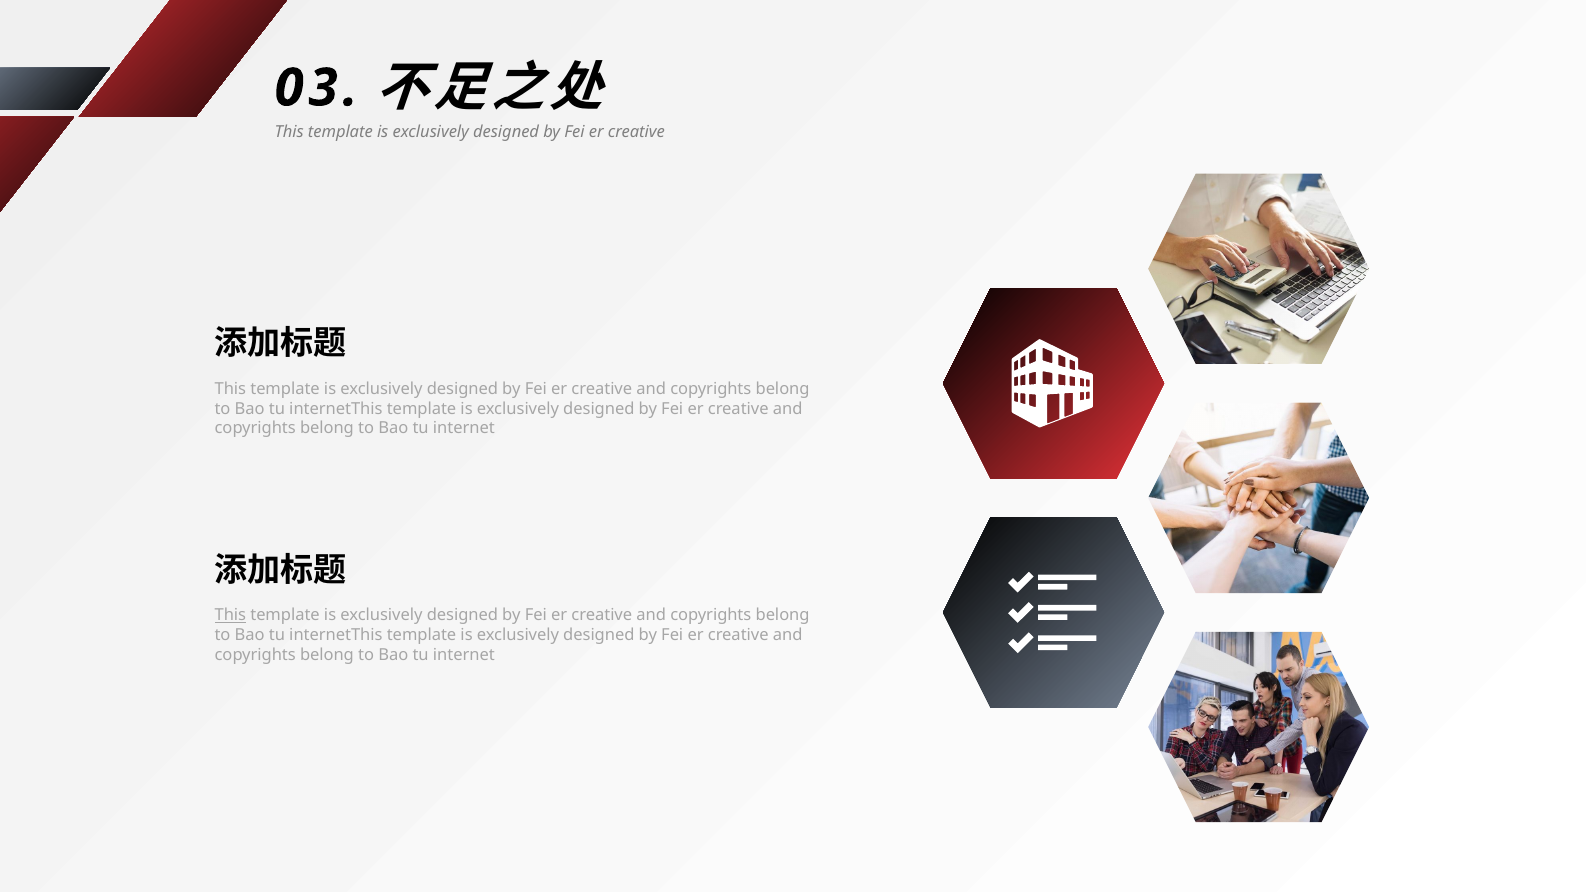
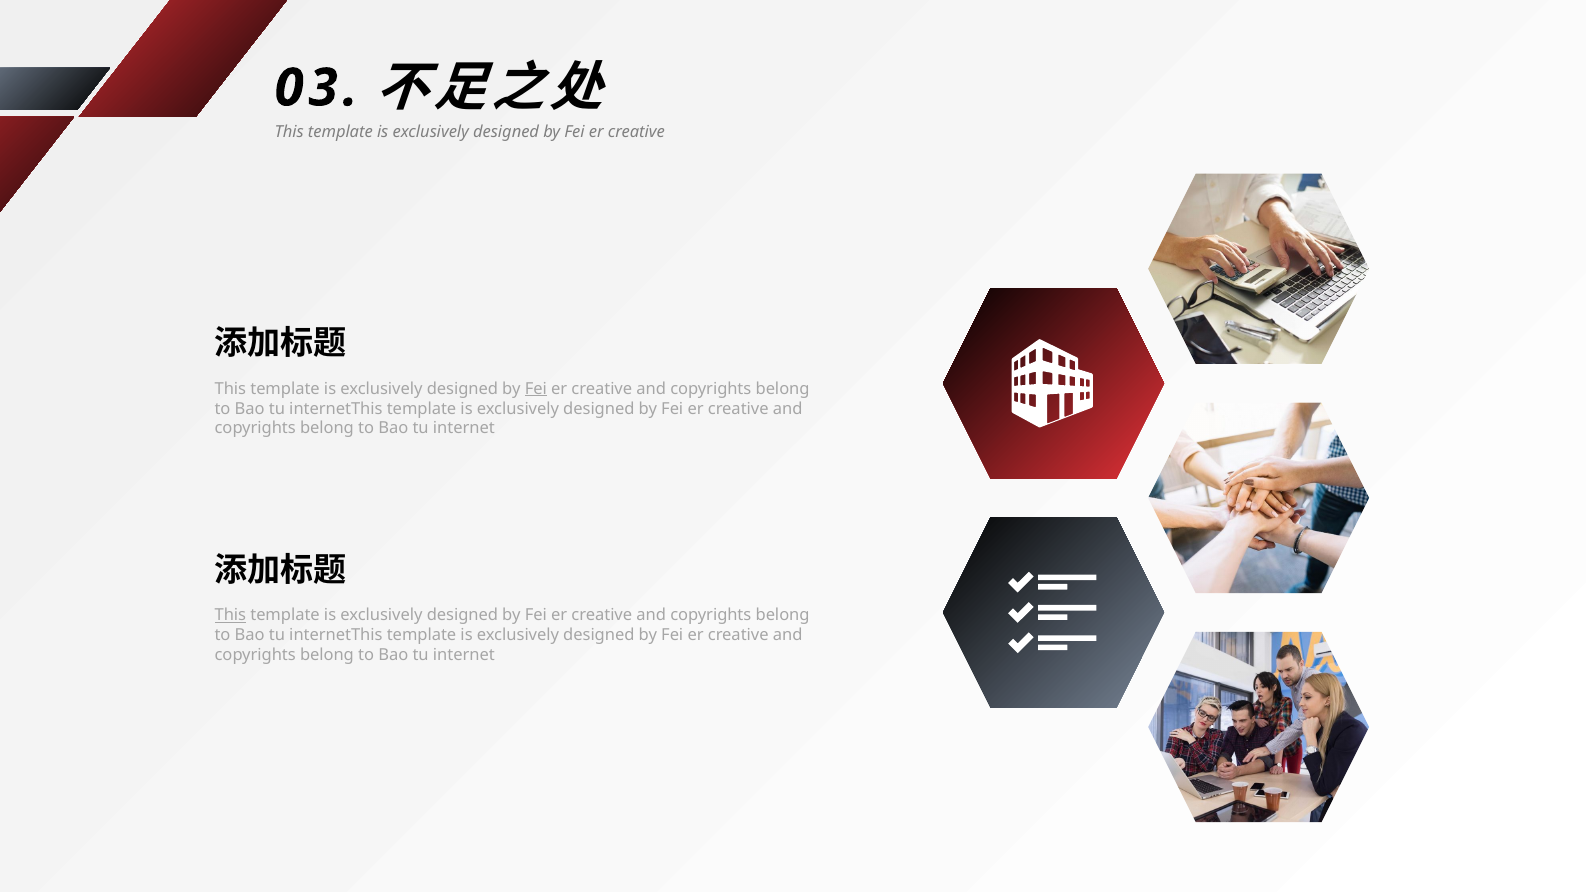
Fei at (536, 389) underline: none -> present
